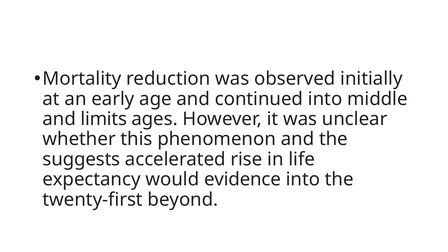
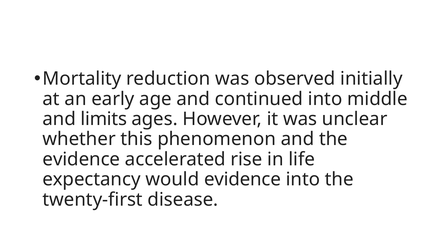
suggests at (81, 159): suggests -> evidence
beyond: beyond -> disease
